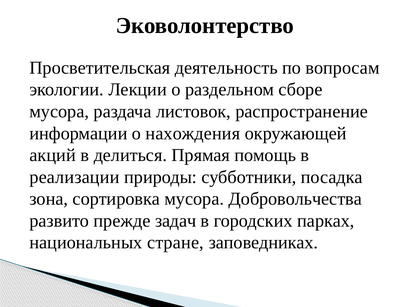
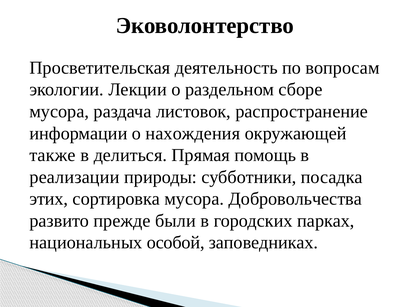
акций: акций -> также
зона: зона -> этих
задач: задач -> были
стране: стране -> особой
